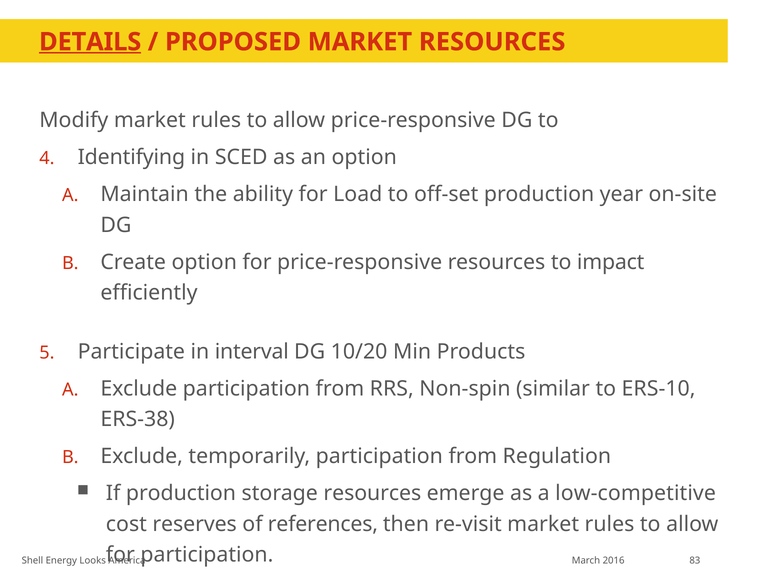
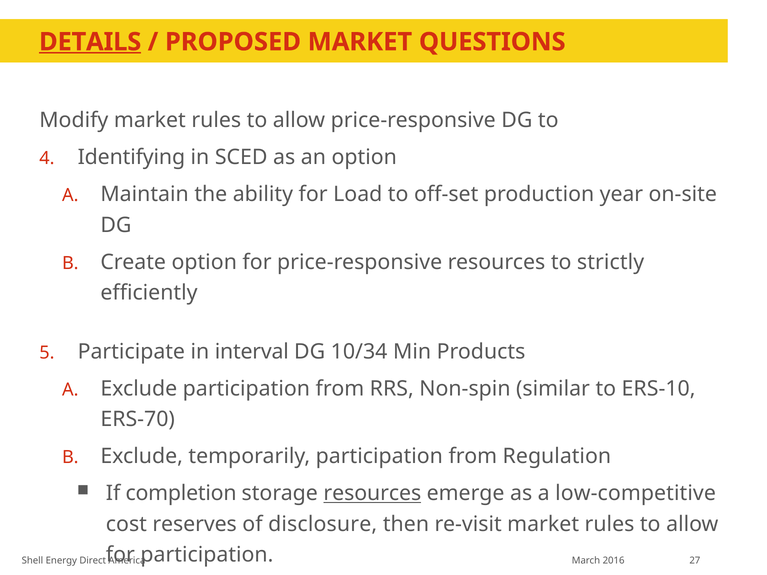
MARKET RESOURCES: RESOURCES -> QUESTIONS
impact: impact -> strictly
10/20: 10/20 -> 10/34
ERS-38: ERS-38 -> ERS-70
If production: production -> completion
resources at (372, 494) underline: none -> present
references: references -> disclosure
Looks: Looks -> Direct
83: 83 -> 27
